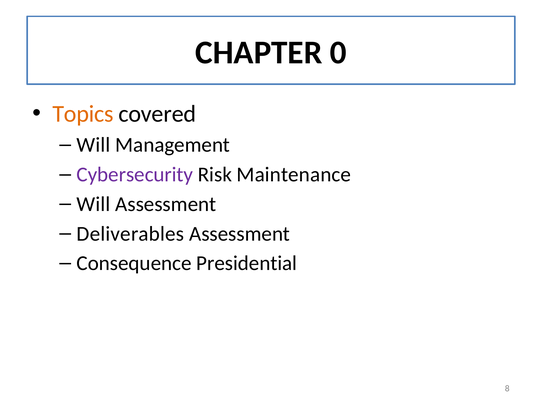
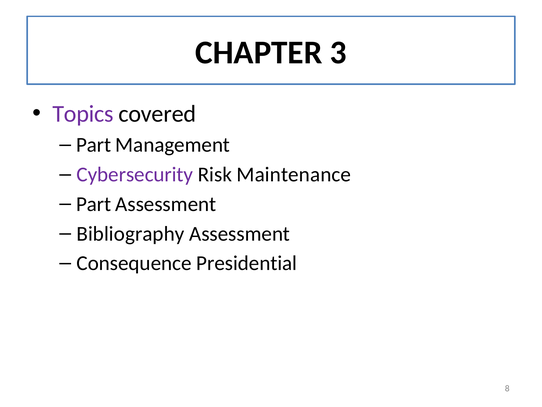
0: 0 -> 3
Topics colour: orange -> purple
Will at (93, 145): Will -> Part
Will at (93, 204): Will -> Part
Deliverables: Deliverables -> Bibliography
